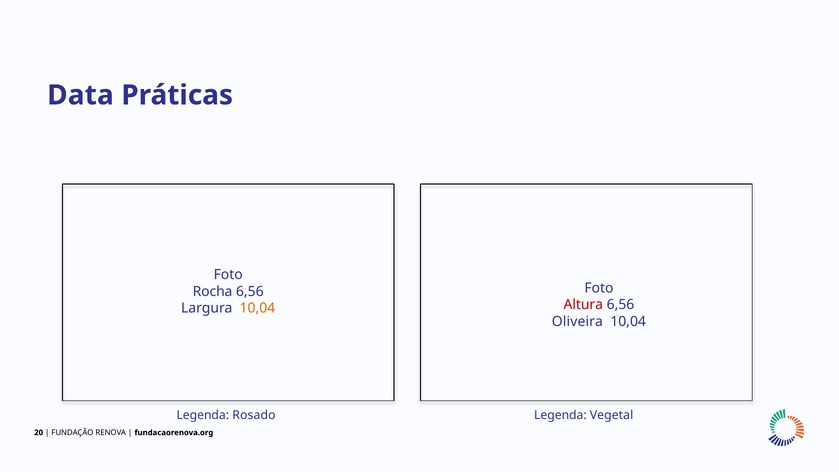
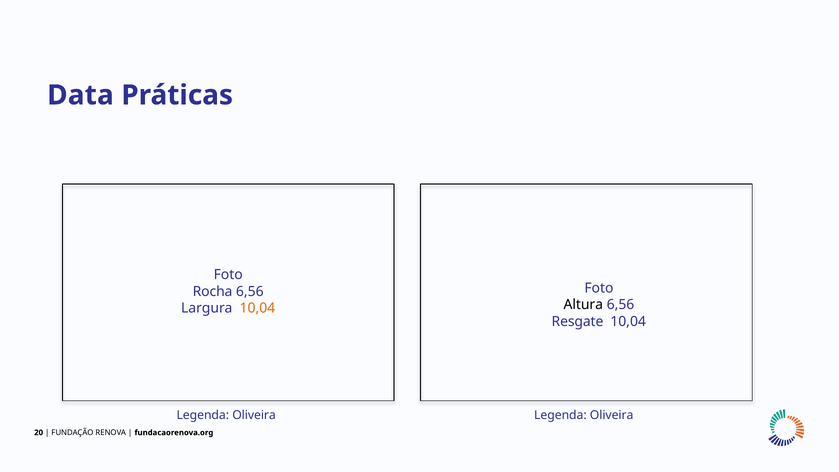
Altura colour: red -> black
Oliveira: Oliveira -> Resgate
Rosado at (254, 415): Rosado -> Oliveira
Vegetal at (612, 415): Vegetal -> Oliveira
